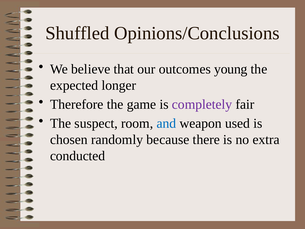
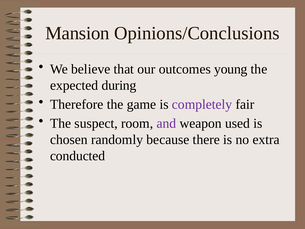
Shuffled: Shuffled -> Mansion
longer: longer -> during
and colour: blue -> purple
